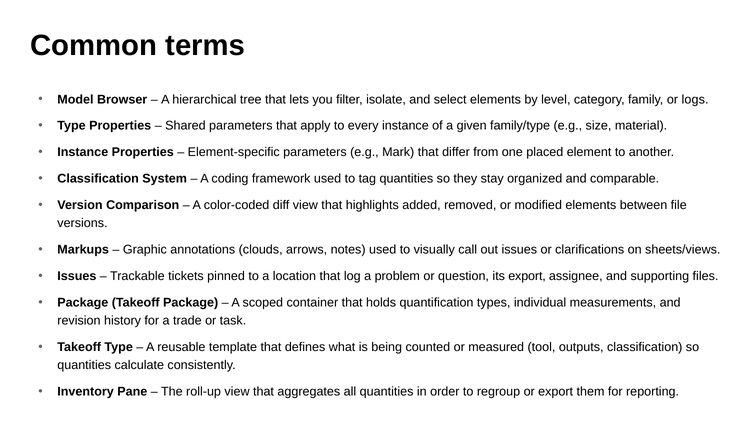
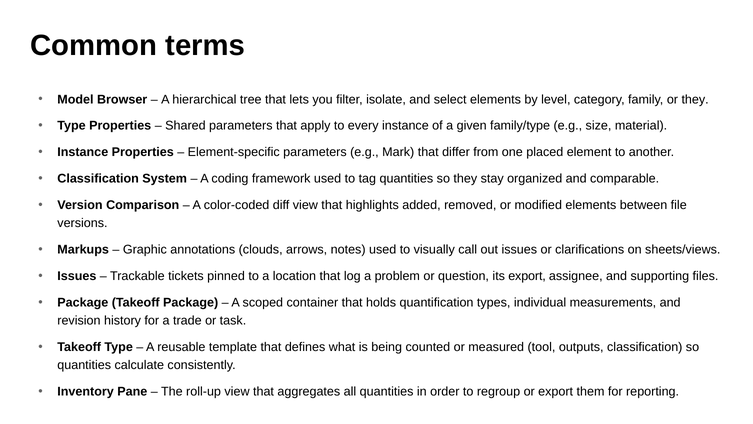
or logs: logs -> they
